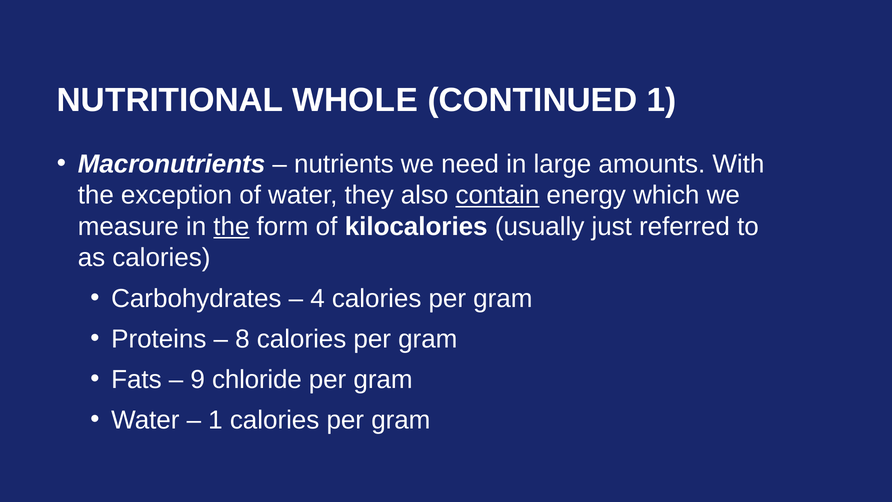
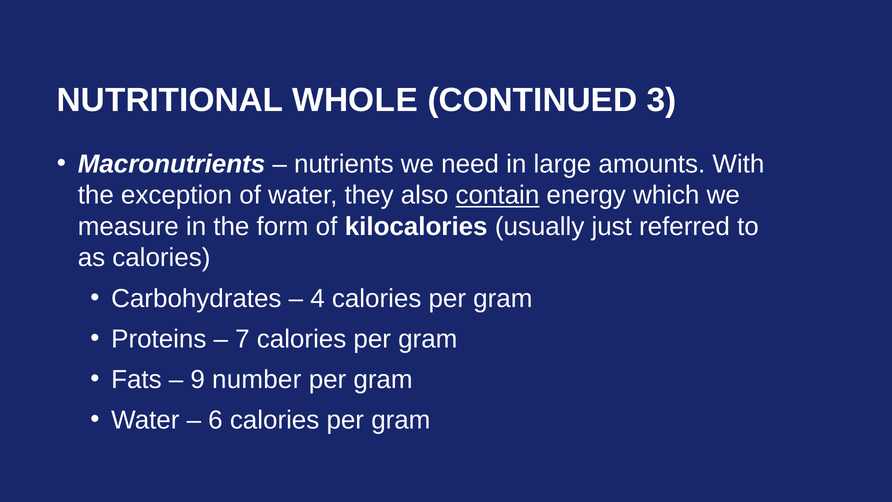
CONTINUED 1: 1 -> 3
the at (231, 227) underline: present -> none
8: 8 -> 7
chloride: chloride -> number
1 at (215, 420): 1 -> 6
